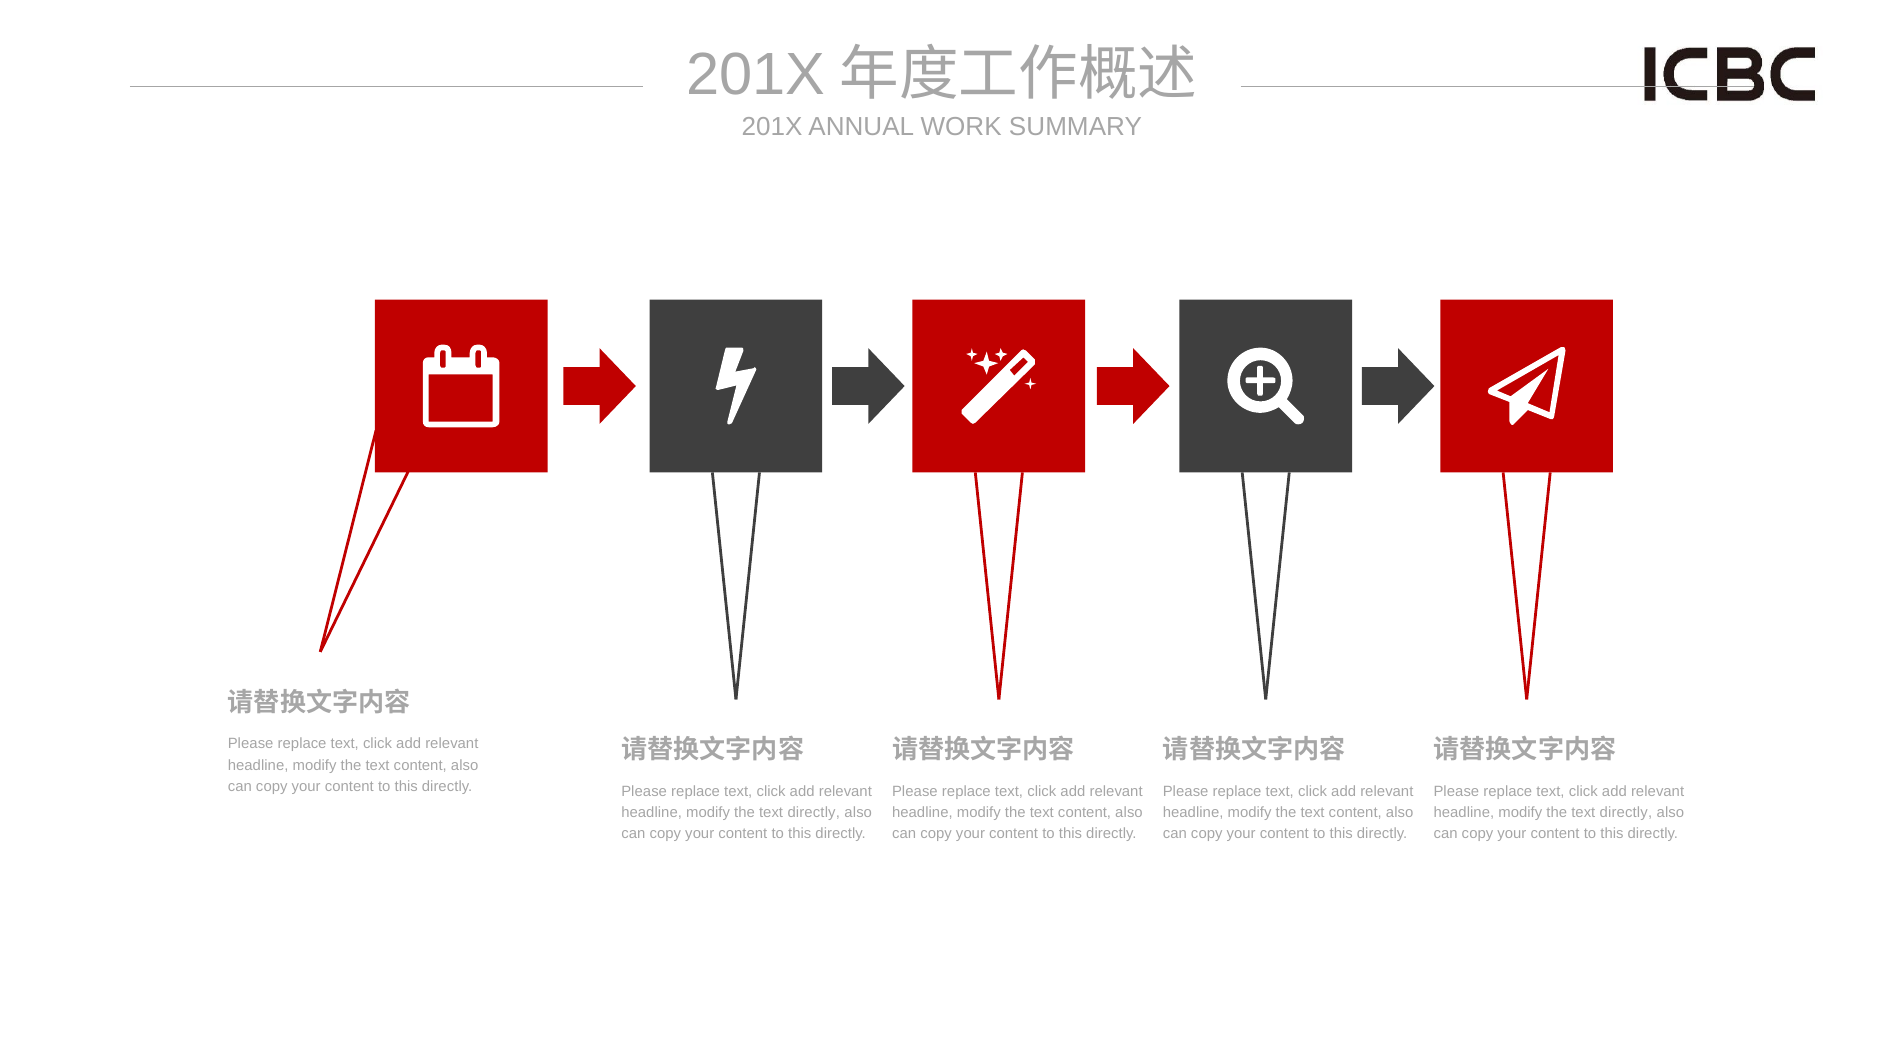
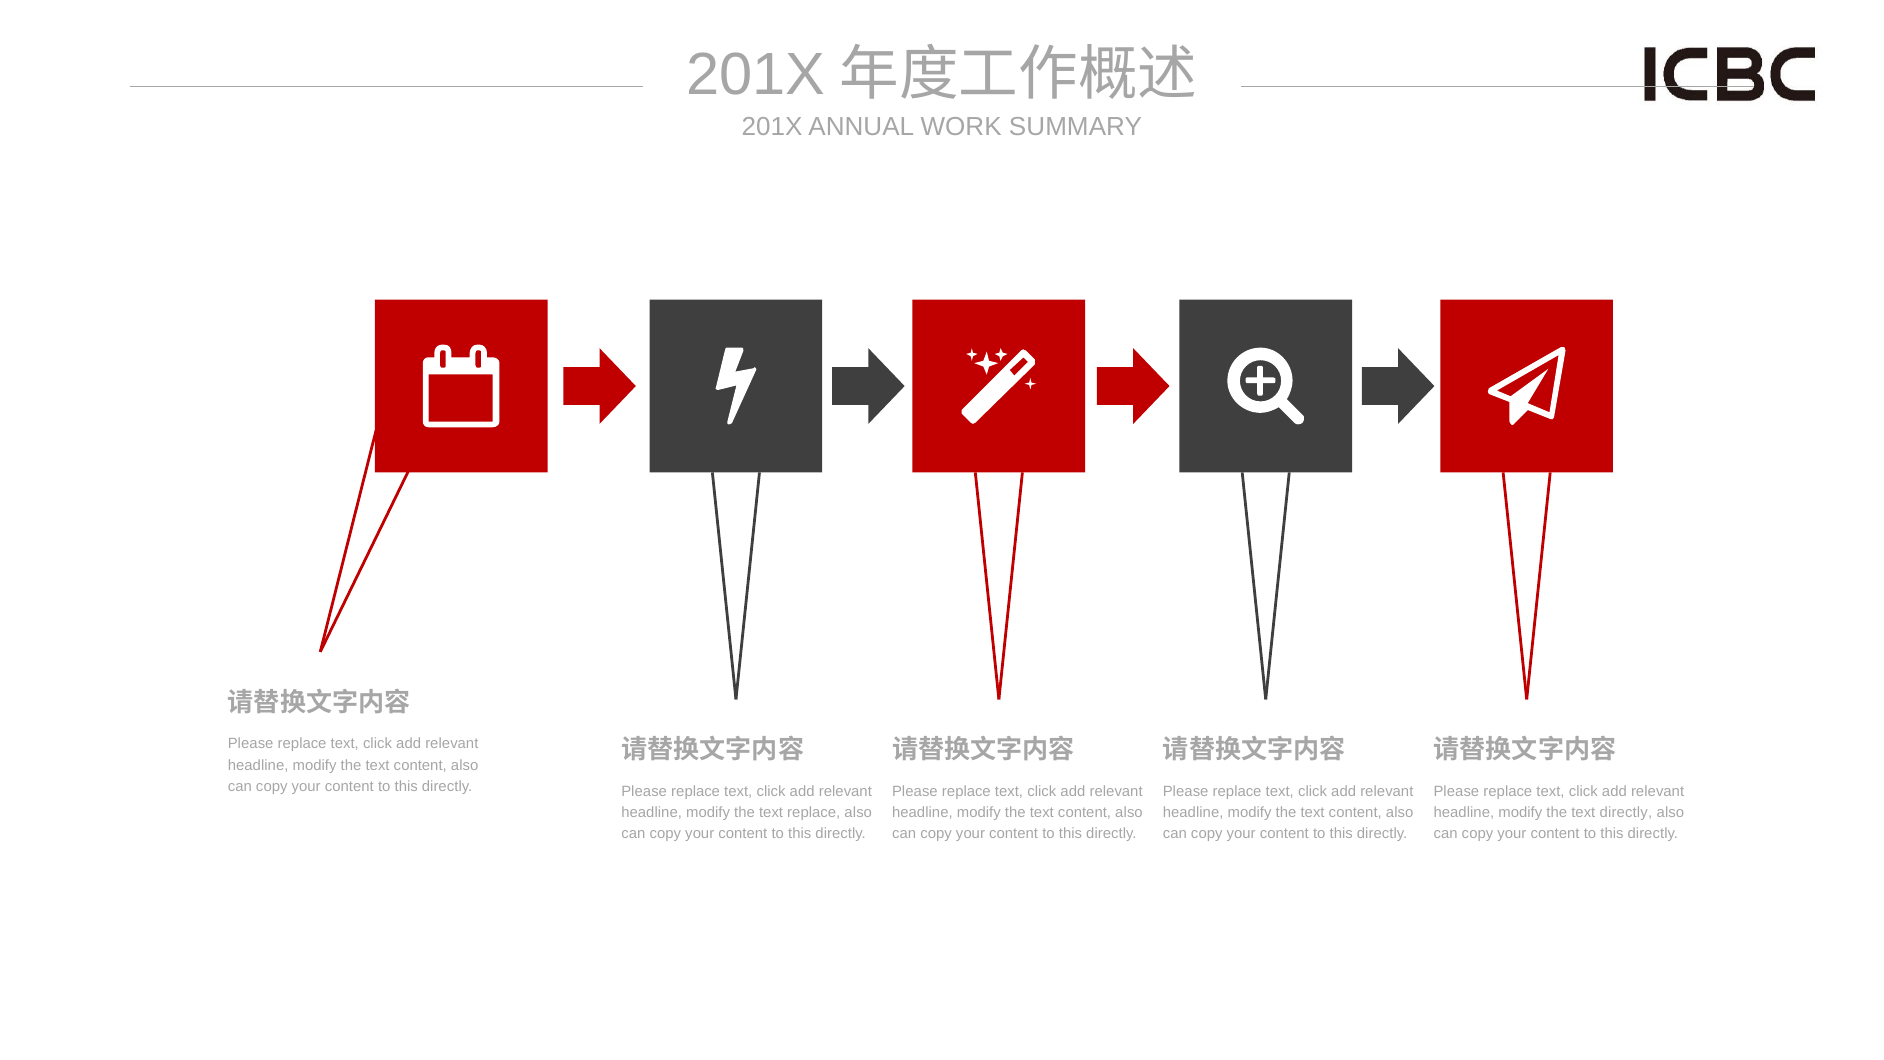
directly at (814, 812): directly -> replace
